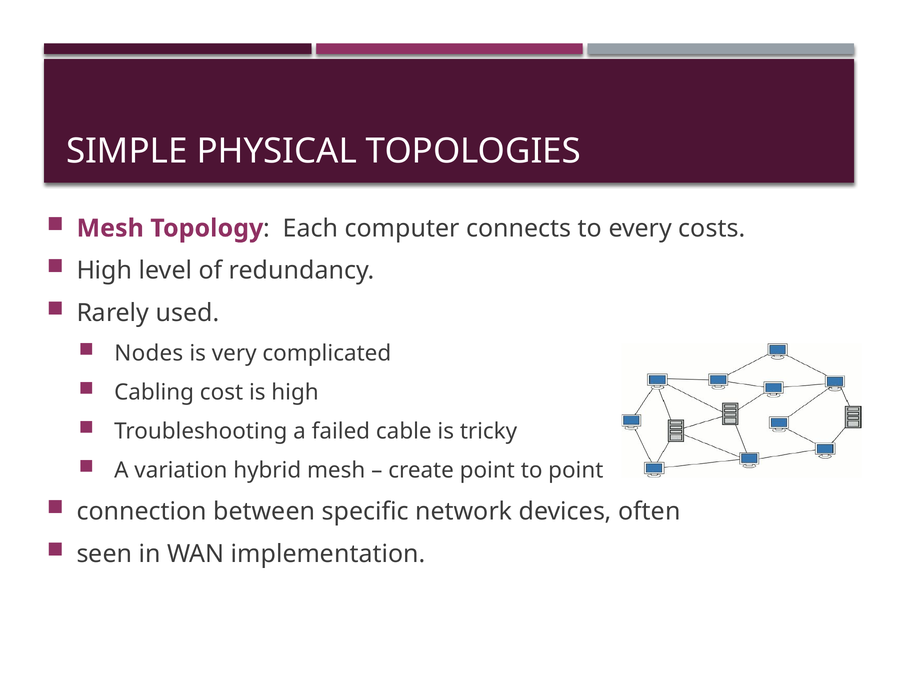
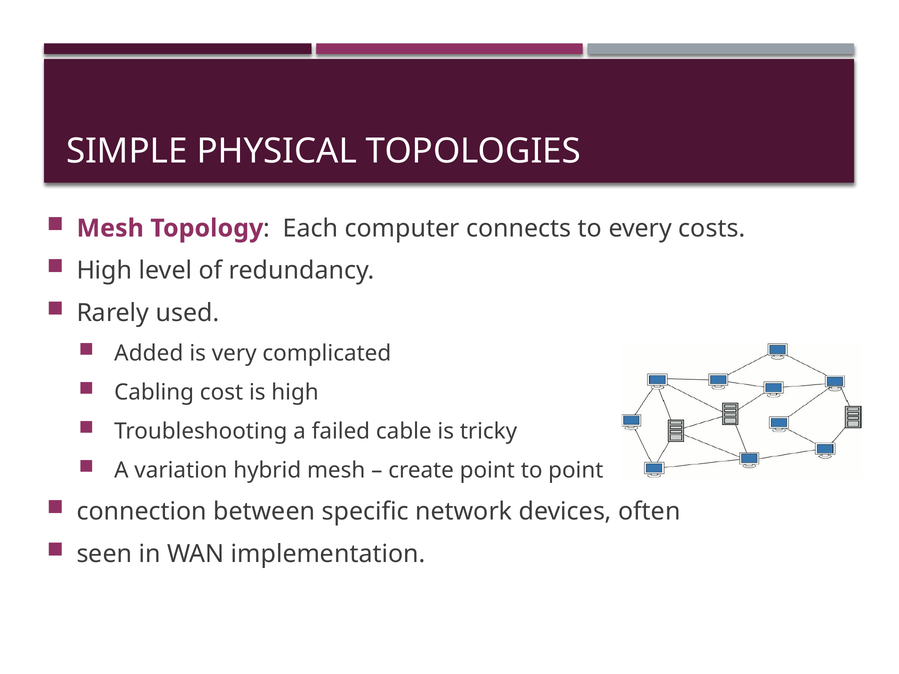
Nodes: Nodes -> Added
